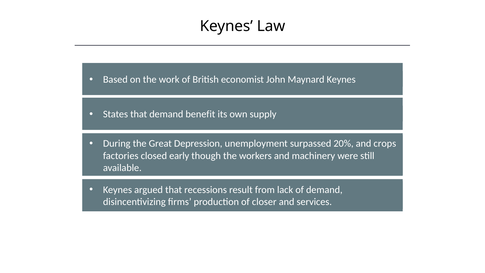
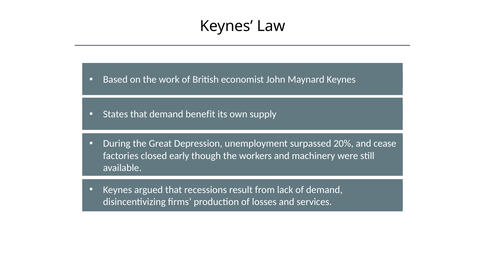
crops: crops -> cease
closer: closer -> losses
